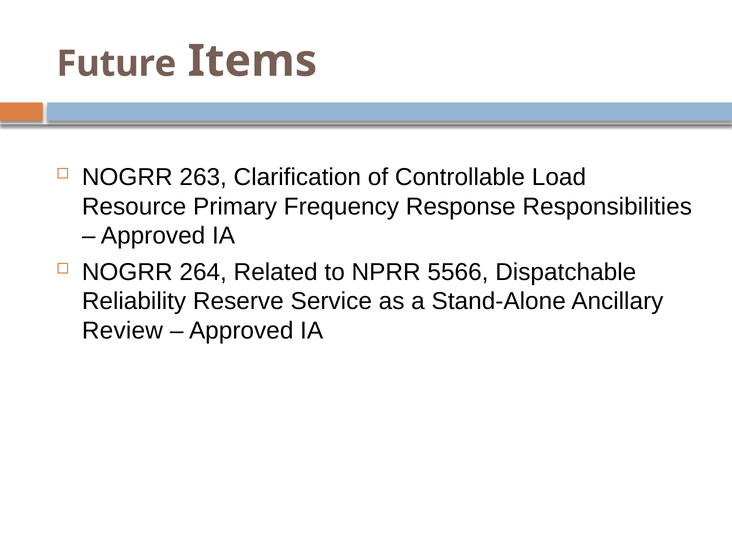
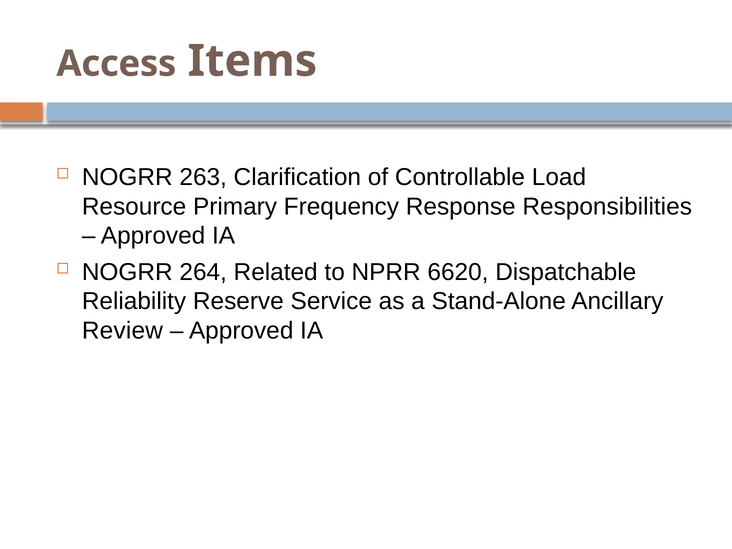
Future: Future -> Access
5566: 5566 -> 6620
